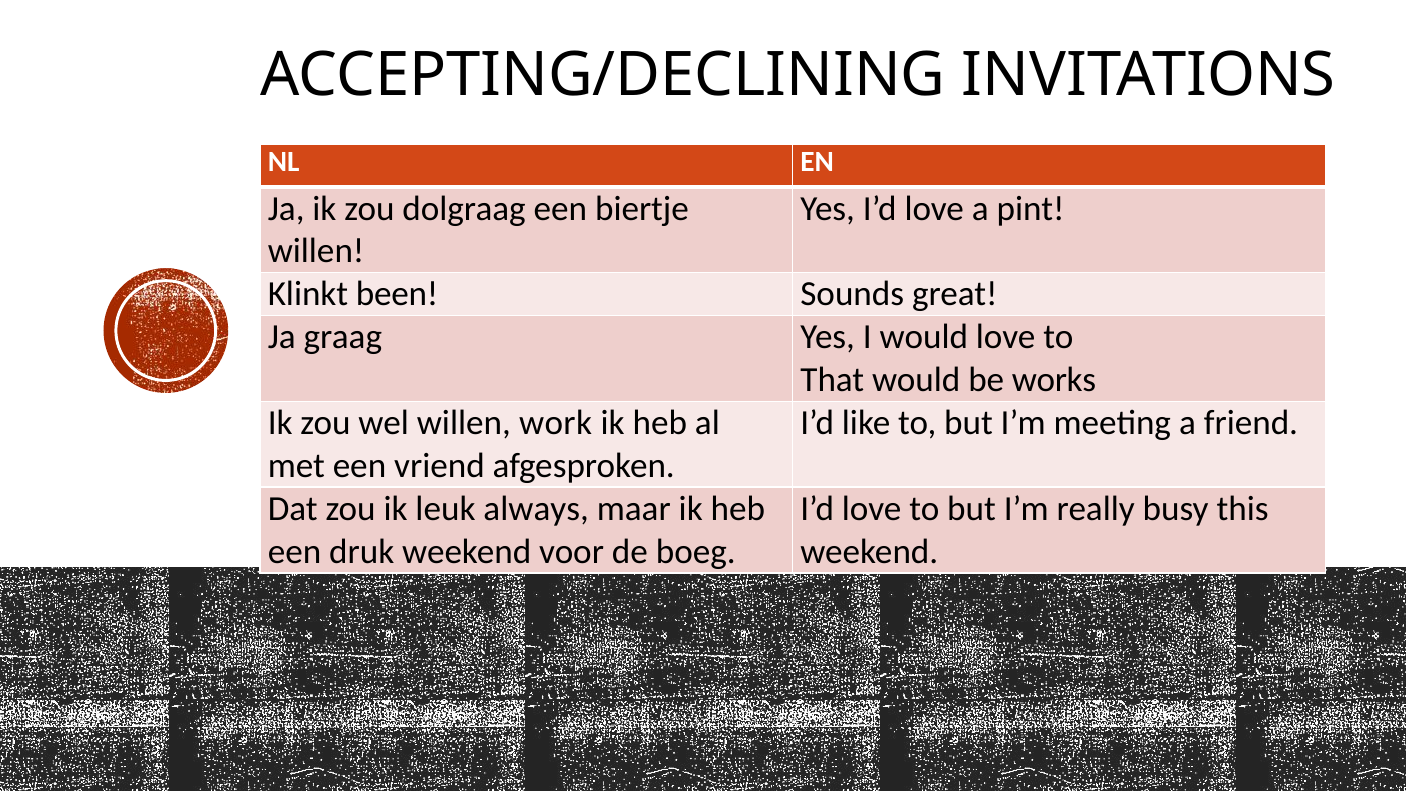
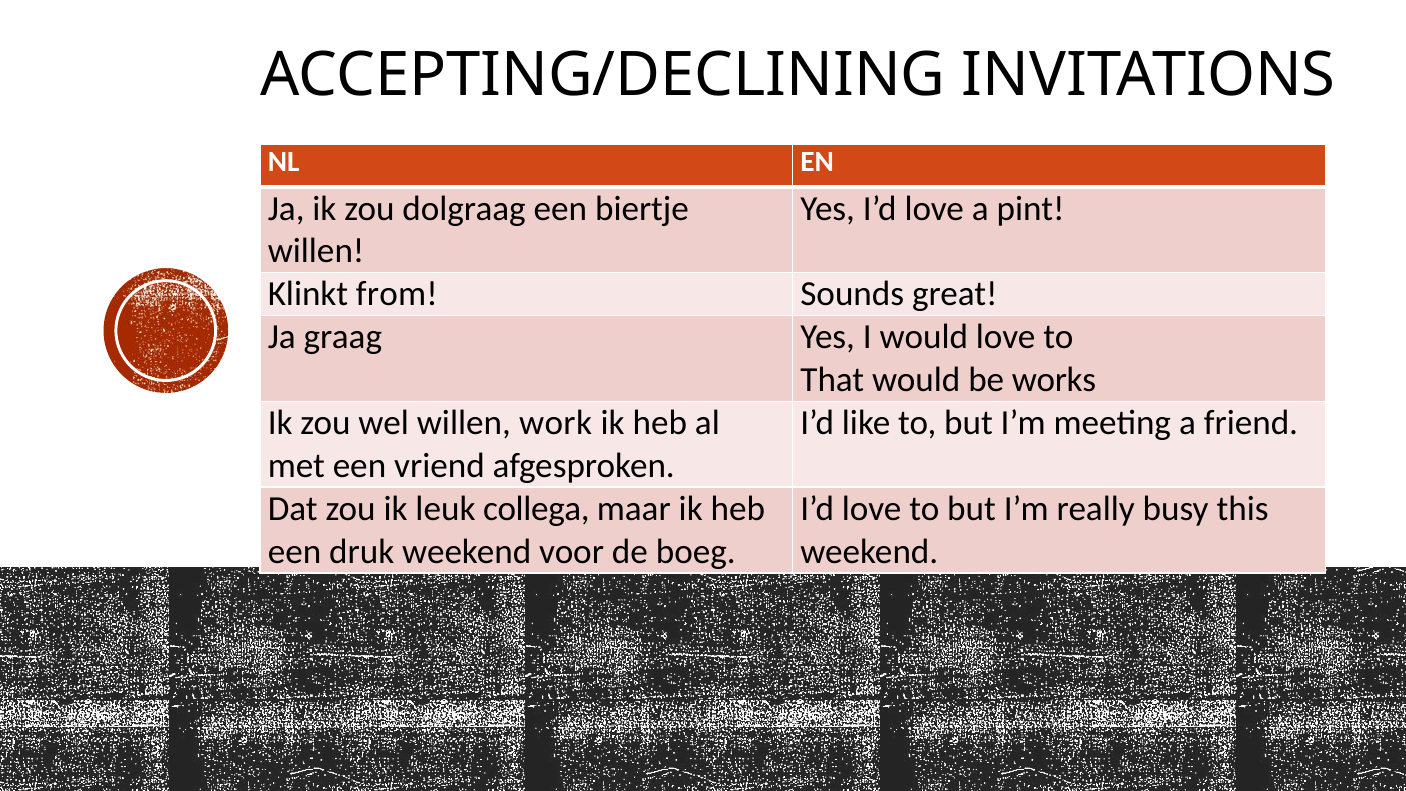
been: been -> from
always: always -> collega
